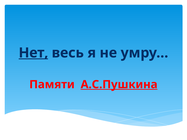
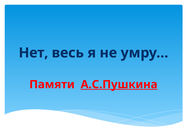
Нет underline: present -> none
